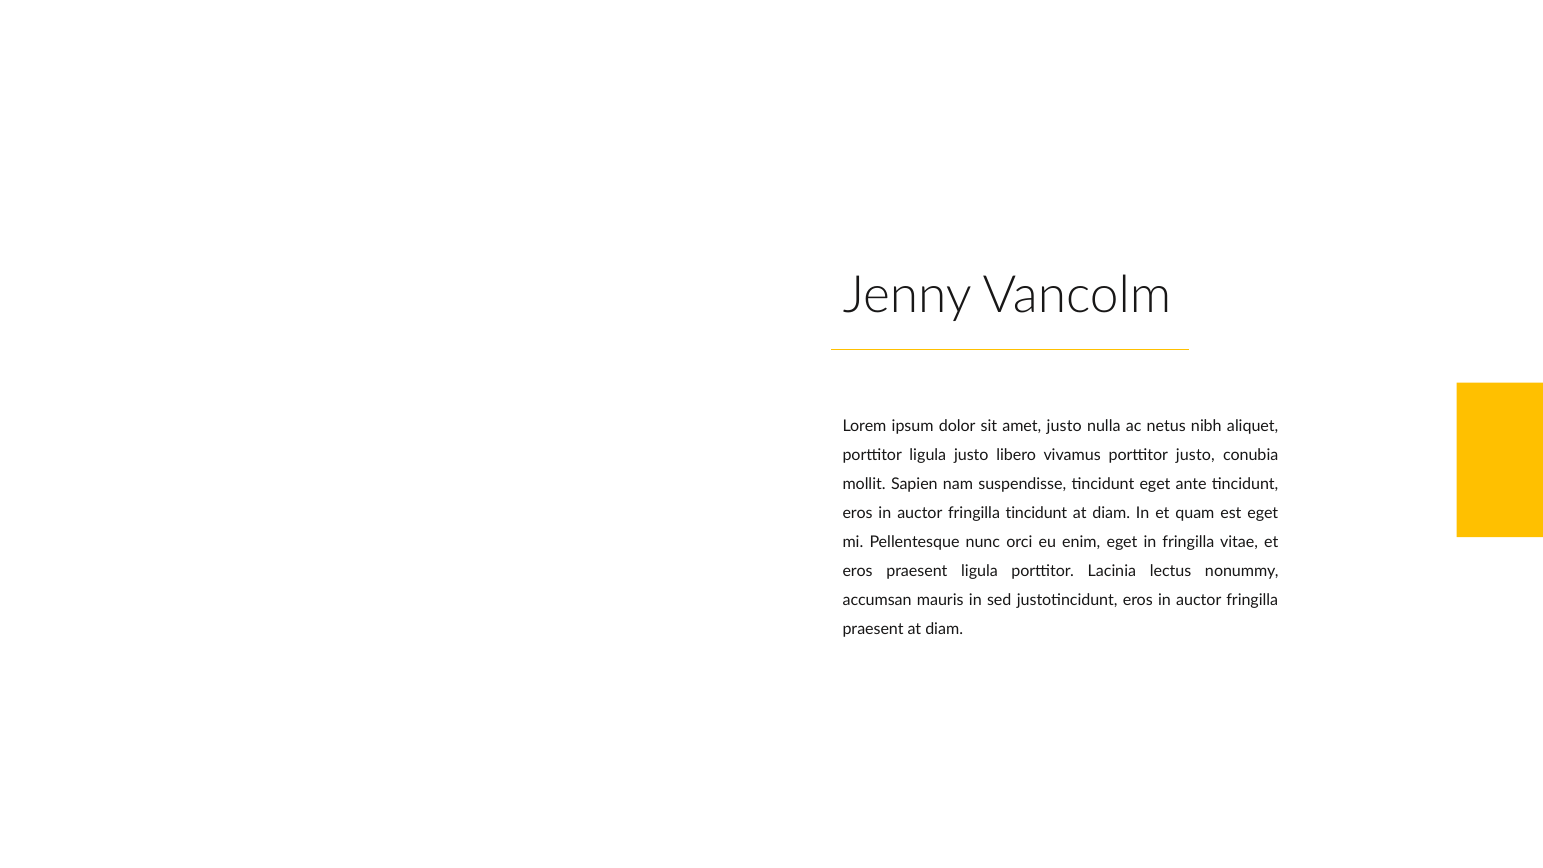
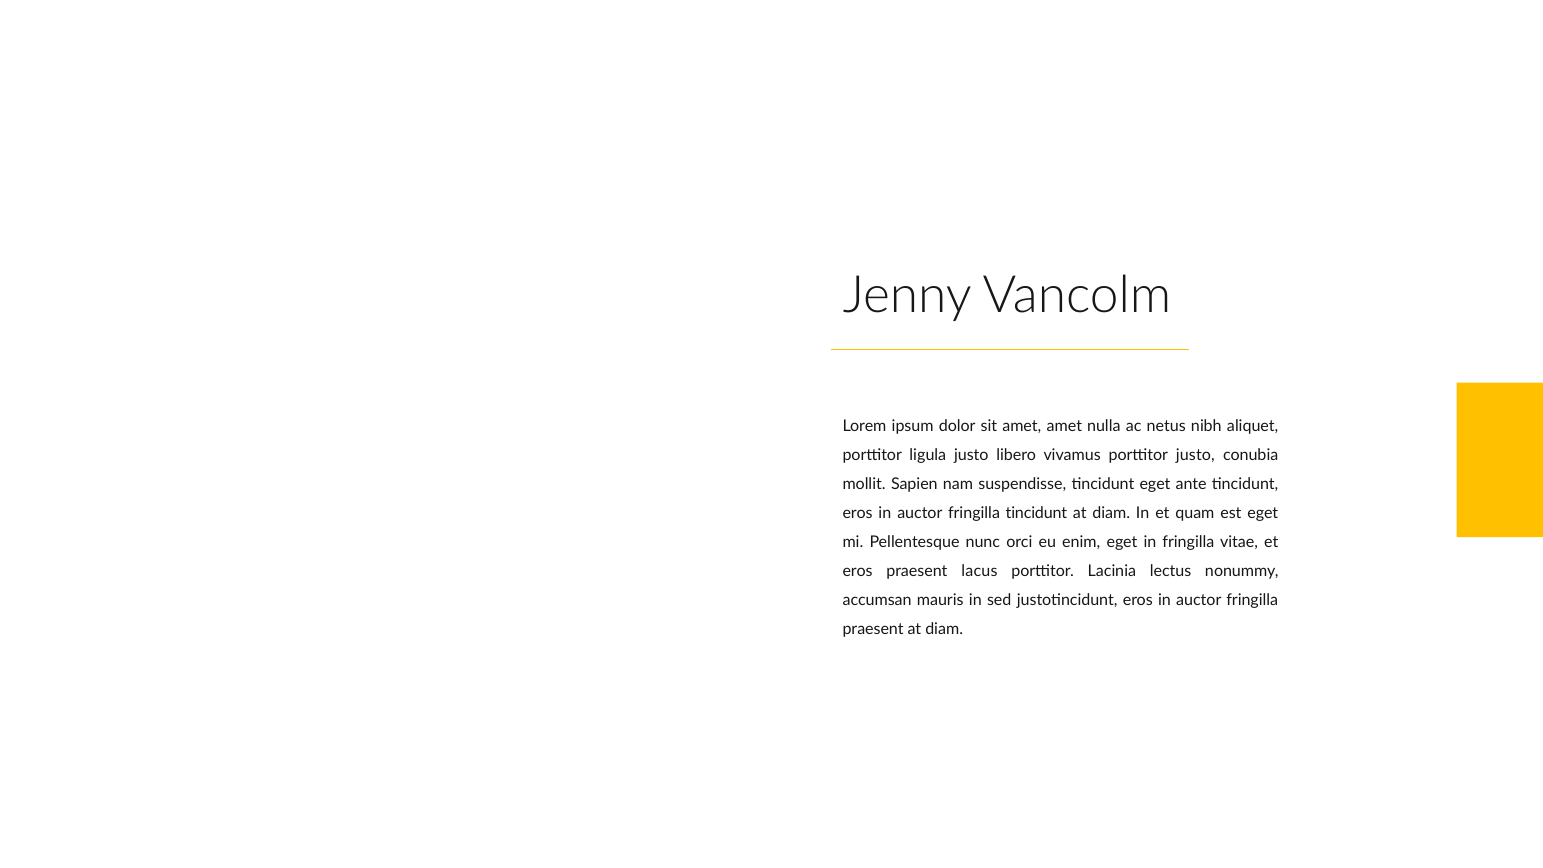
amet justo: justo -> amet
praesent ligula: ligula -> lacus
